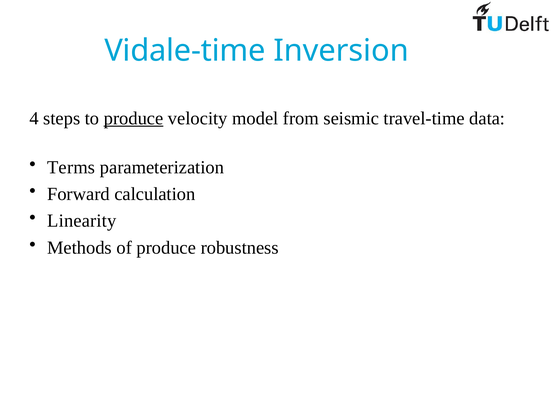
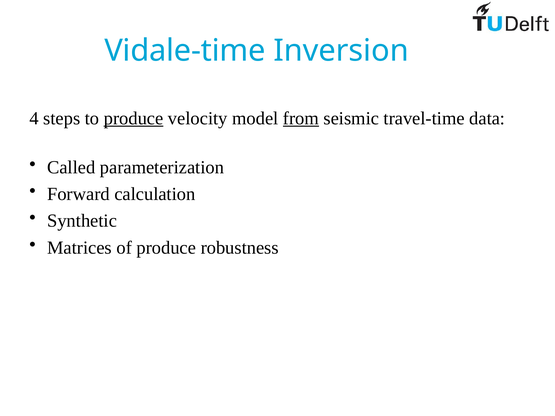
from underline: none -> present
Terms: Terms -> Called
Linearity: Linearity -> Synthetic
Methods: Methods -> Matrices
